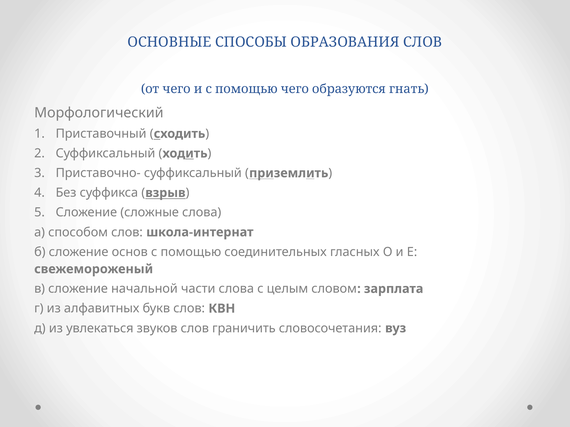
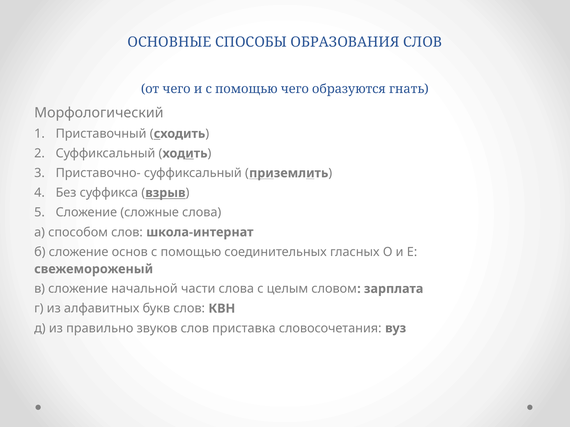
увлекаться: увлекаться -> правильно
граничить: граничить -> приставка
